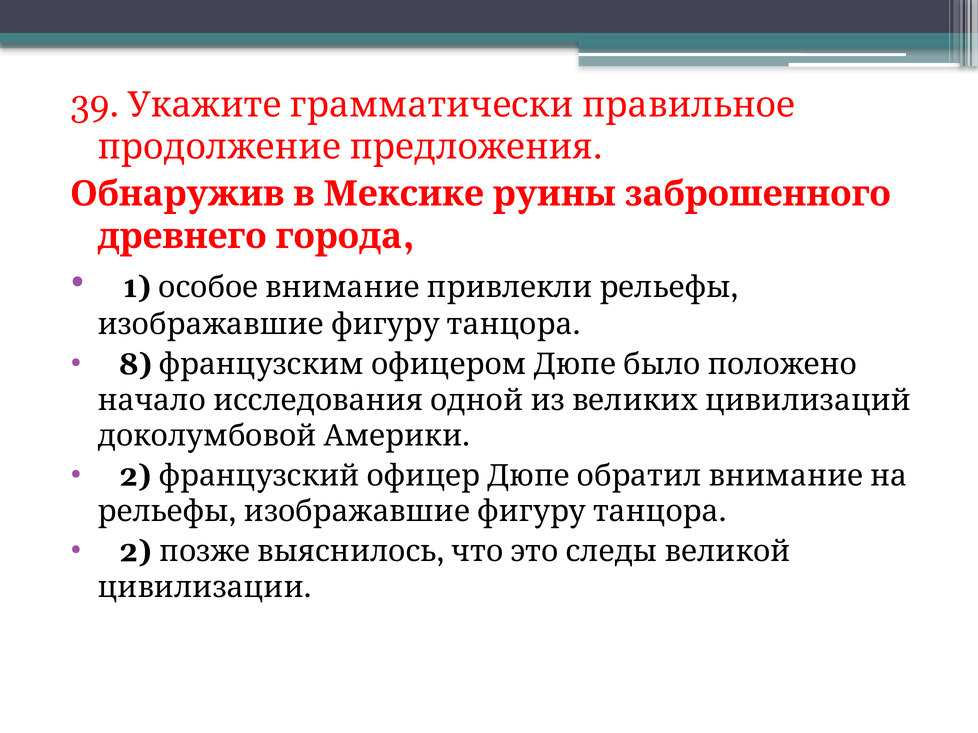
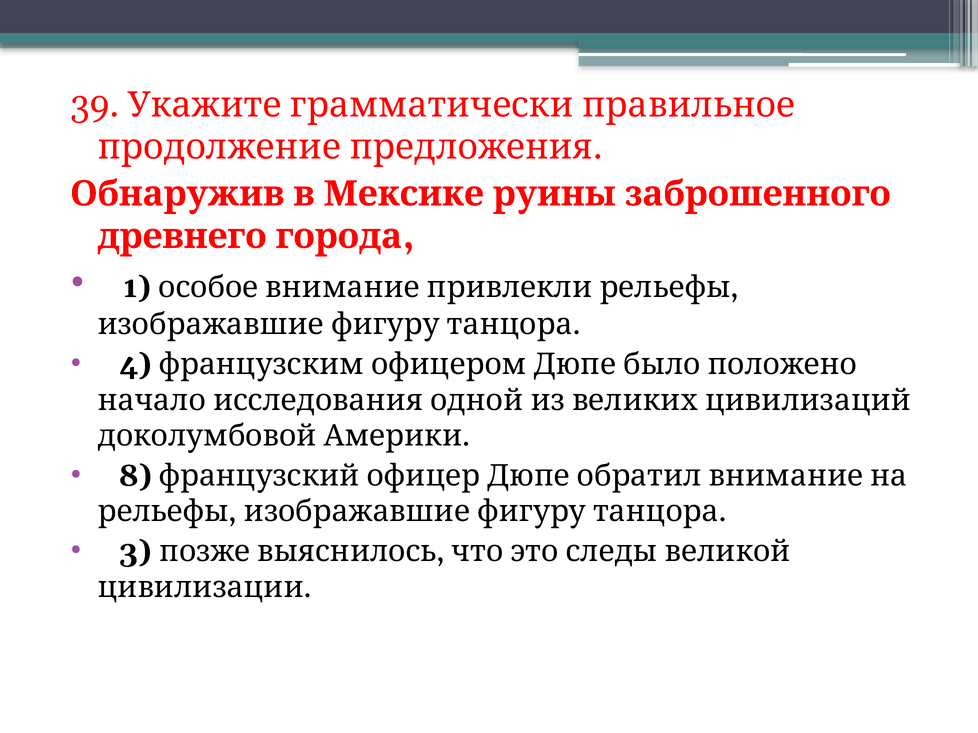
8: 8 -> 4
2 at (135, 476): 2 -> 8
2 at (135, 552): 2 -> 3
